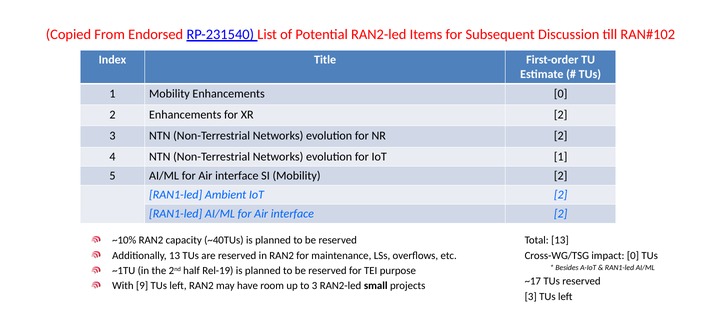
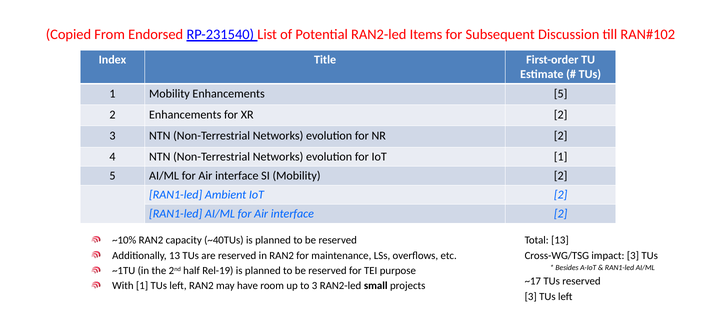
Enhancements 0: 0 -> 5
impact 0: 0 -> 3
With 9: 9 -> 1
